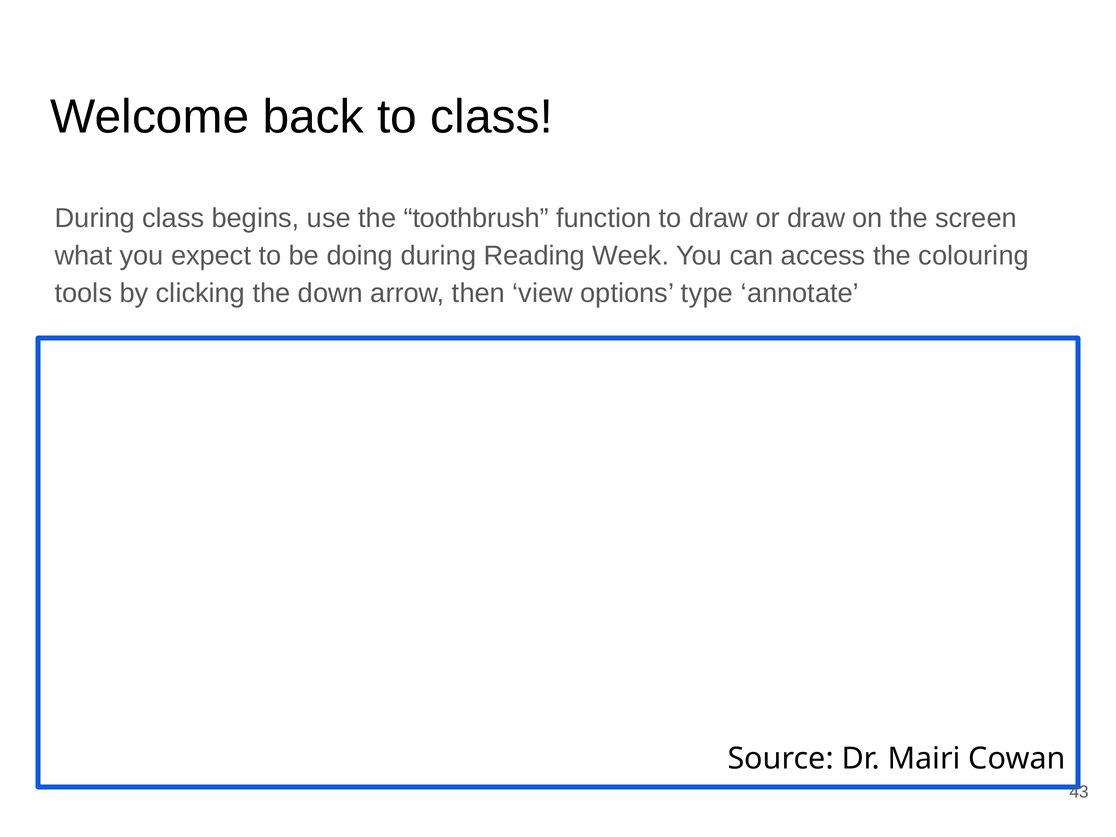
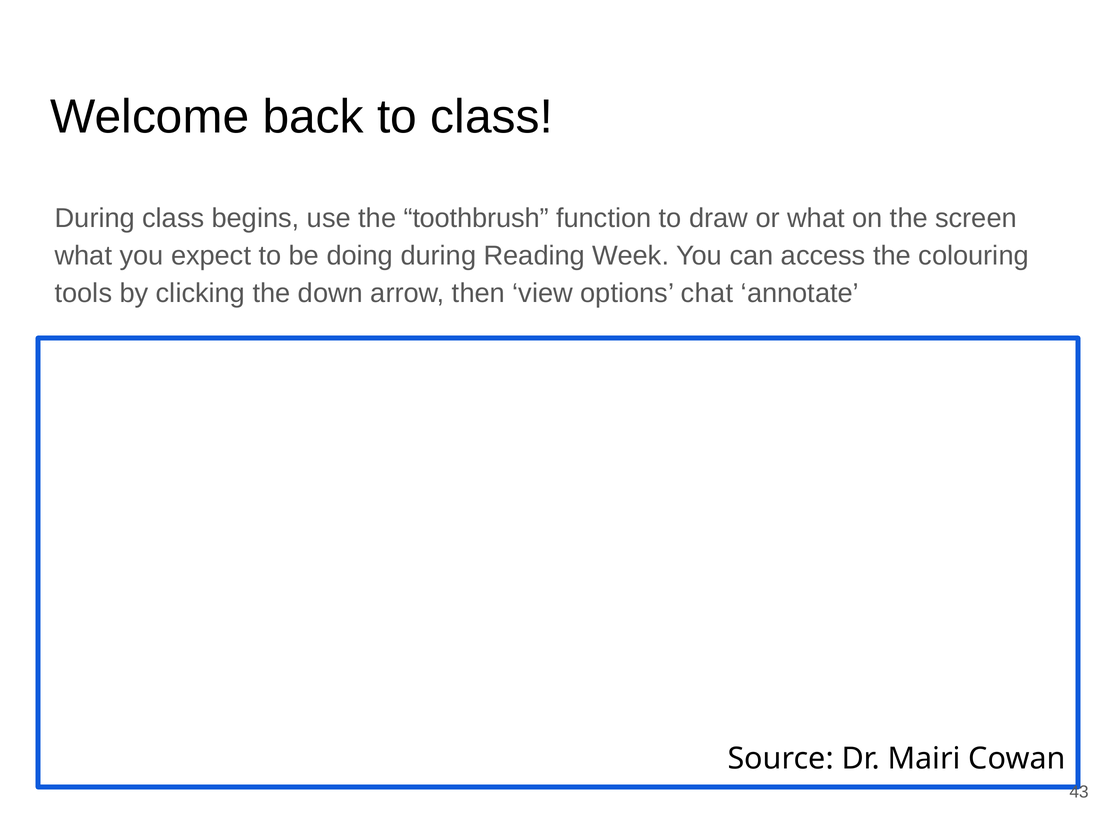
or draw: draw -> what
type: type -> chat
